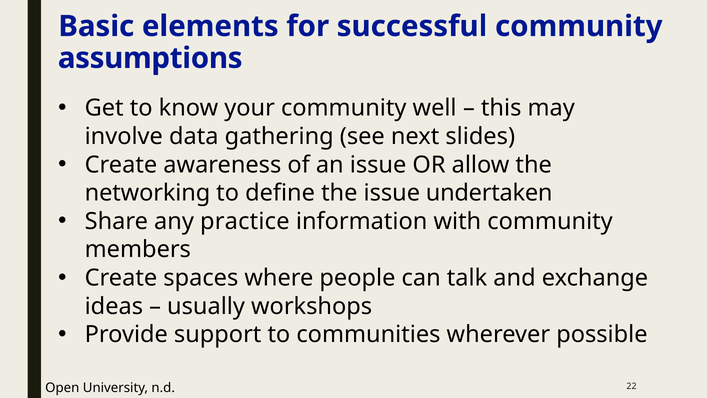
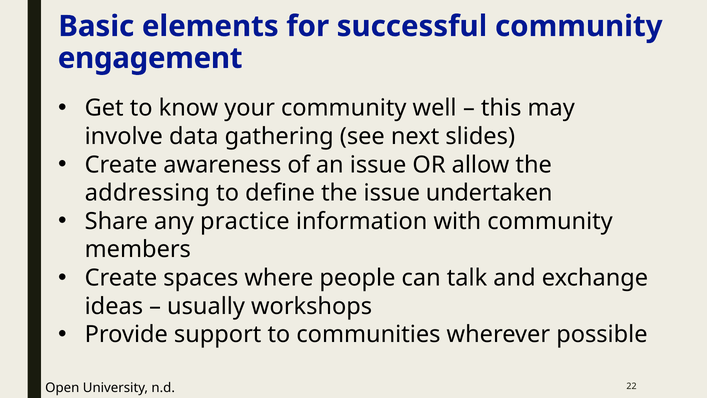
assumptions: assumptions -> engagement
networking: networking -> addressing
